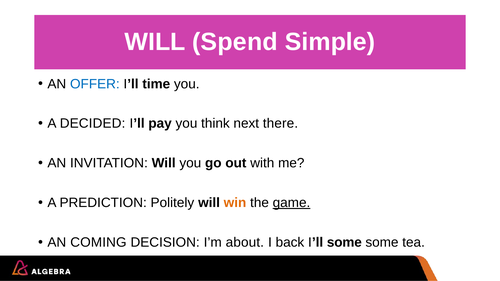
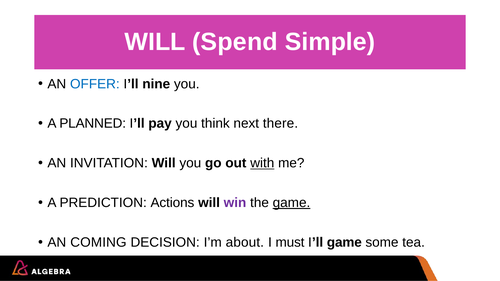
time: time -> nine
DECIDED: DECIDED -> PLANNED
with underline: none -> present
Politely: Politely -> Actions
win colour: orange -> purple
back: back -> must
I’ll some: some -> game
